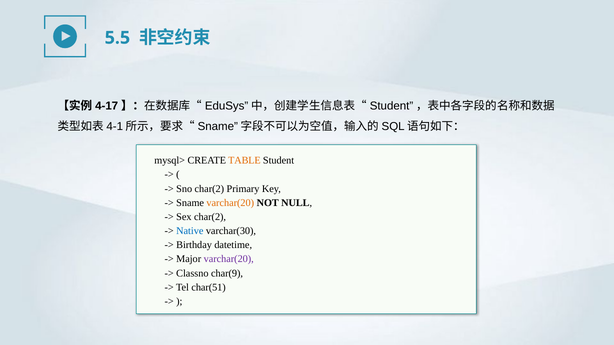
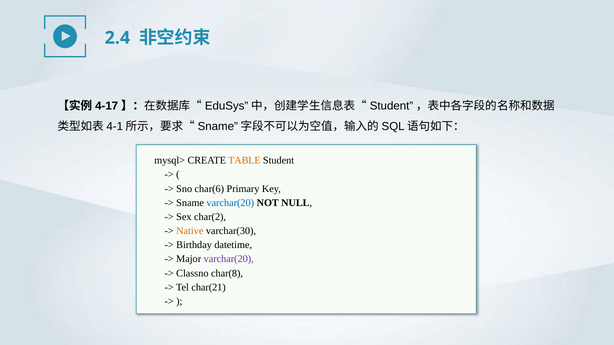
5.5: 5.5 -> 2.4
Sno char(2: char(2 -> char(6
varchar(20 at (230, 203) colour: orange -> blue
Native colour: blue -> orange
char(9: char(9 -> char(8
char(51: char(51 -> char(21
